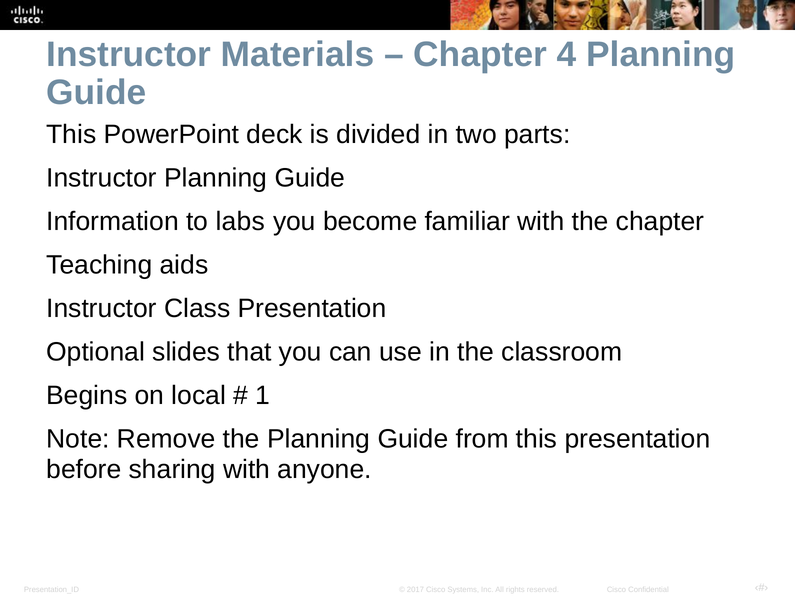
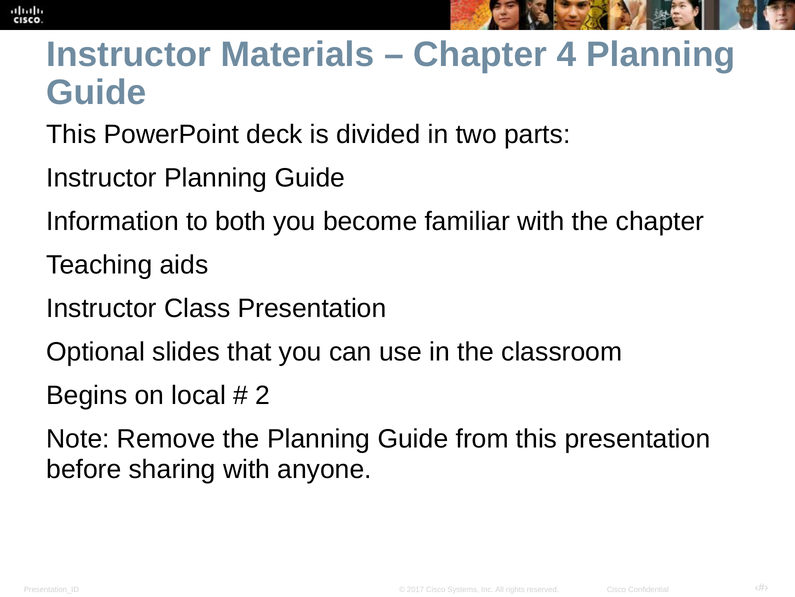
labs: labs -> both
1: 1 -> 2
